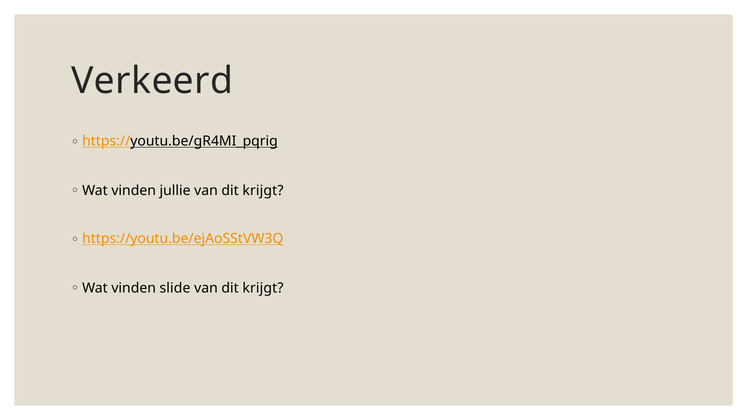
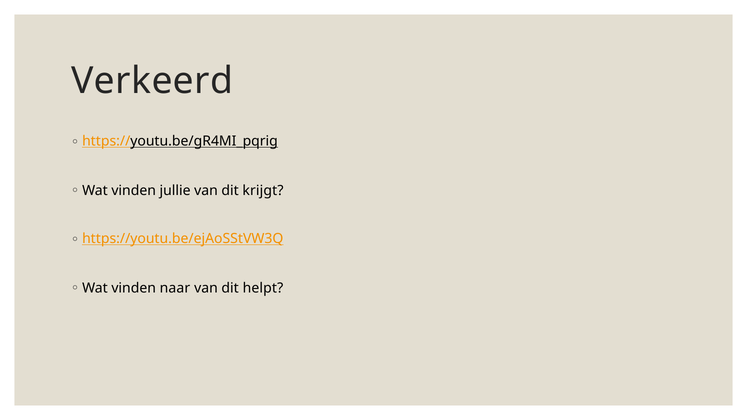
slide: slide -> naar
krijgt at (263, 288): krijgt -> helpt
